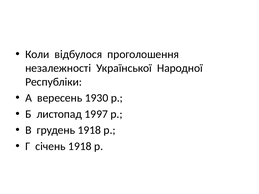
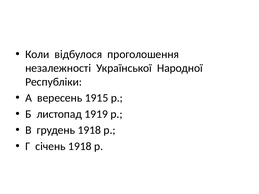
1930: 1930 -> 1915
1997: 1997 -> 1919
